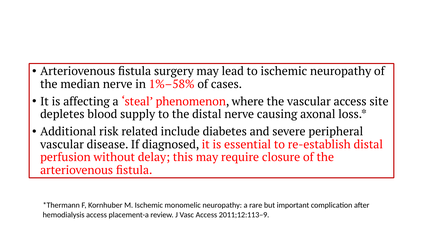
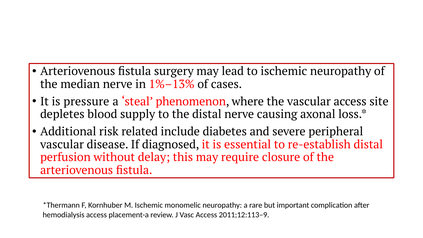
1%–58%: 1%–58% -> 1%–13%
affecting: affecting -> pressure
